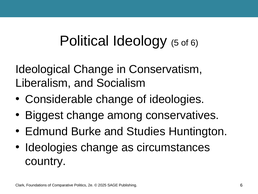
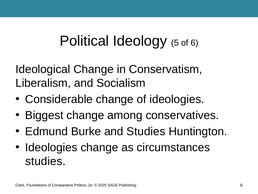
country at (46, 161): country -> studies
